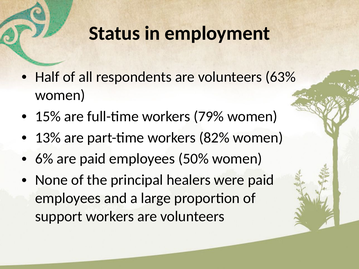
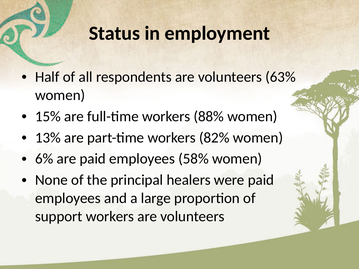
79%: 79% -> 88%
50%: 50% -> 58%
